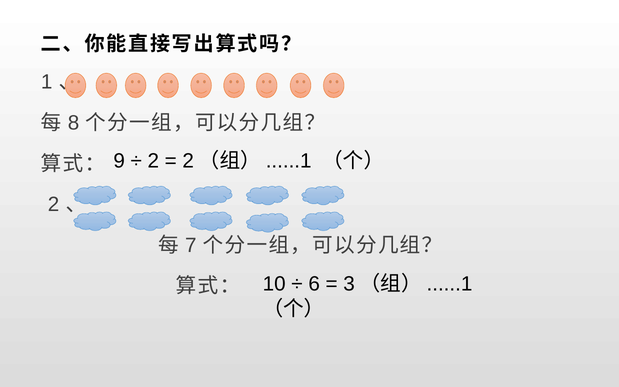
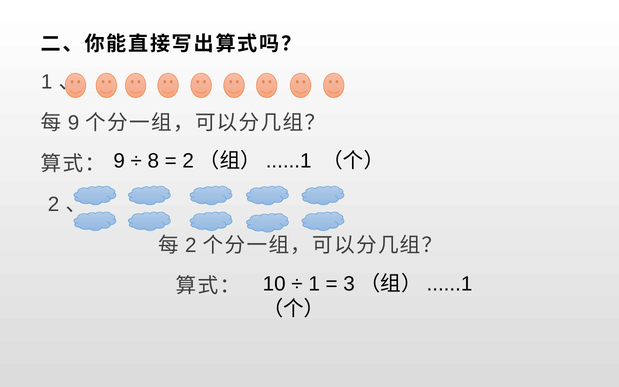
8 at (74, 123): 8 -> 9
2 at (153, 161): 2 -> 8
7 at (191, 245): 7 -> 2
6 at (314, 284): 6 -> 1
